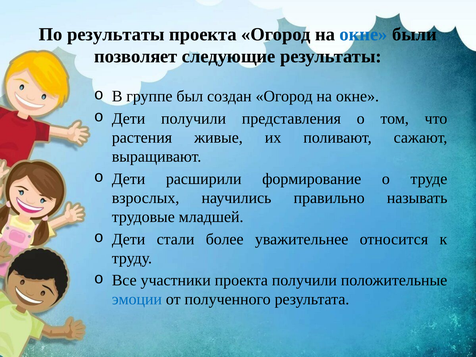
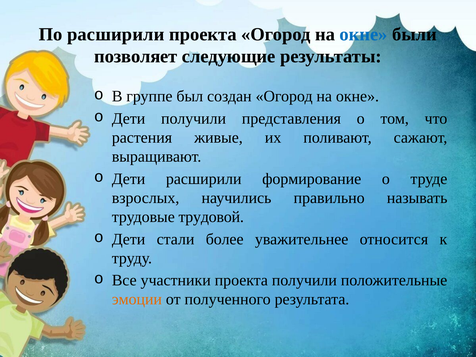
По результаты: результаты -> расширили
младшей: младшей -> трудовой
эмоции colour: blue -> orange
